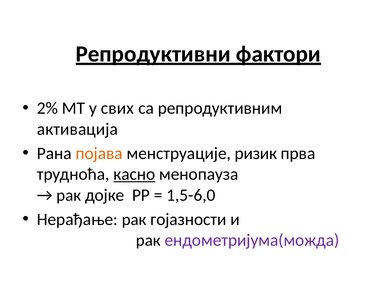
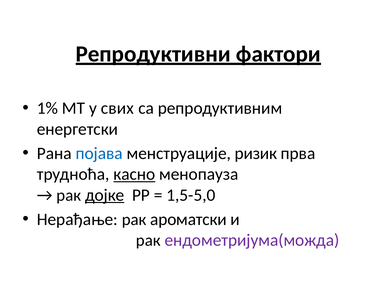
2%: 2% -> 1%
активација: активација -> енергетски
појава colour: orange -> blue
дојке underline: none -> present
1,5-6,0: 1,5-6,0 -> 1,5-5,0
гојазности: гојазности -> ароматски
